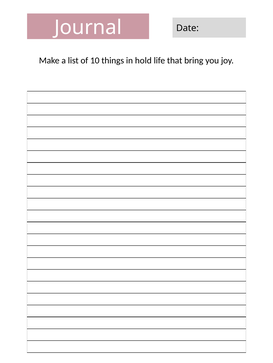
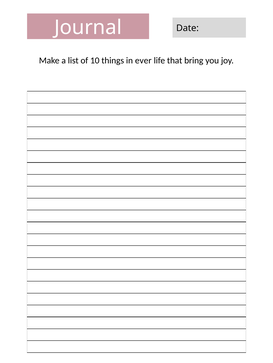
hold: hold -> ever
